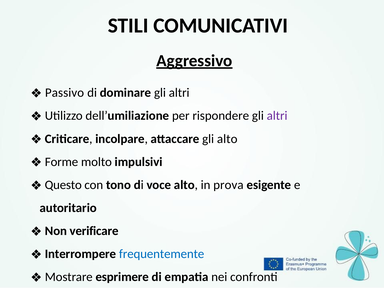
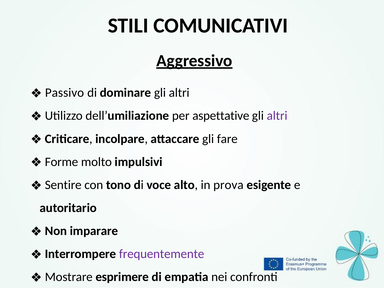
rispondere: rispondere -> aspettative
gli alto: alto -> fare
Questo: Questo -> Sentire
verificare: verificare -> imparare
frequentemente colour: blue -> purple
